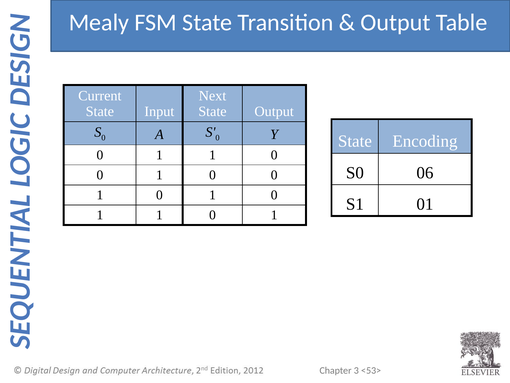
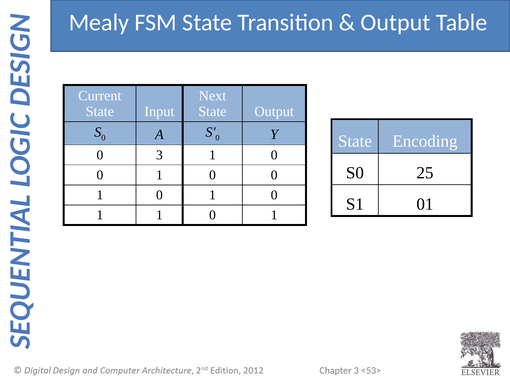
1 at (159, 155): 1 -> 3
06: 06 -> 25
